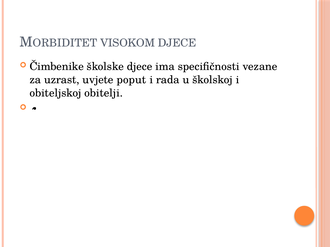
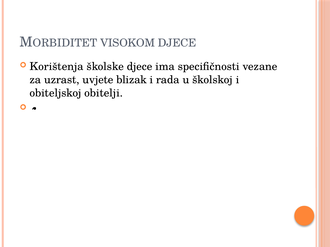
Čimbenike: Čimbenike -> Korištenja
poput: poput -> blizak
